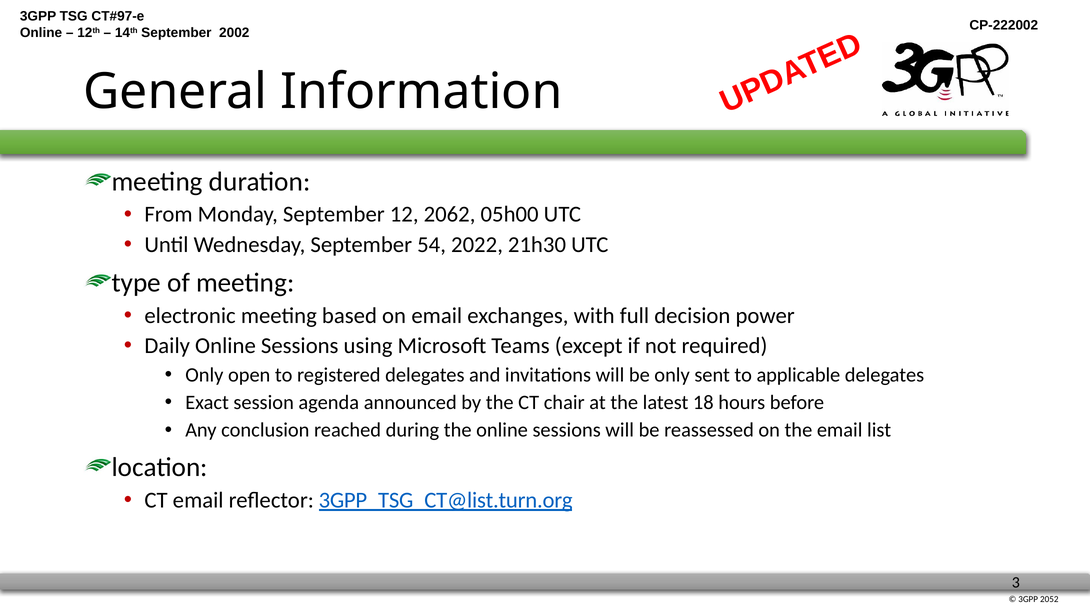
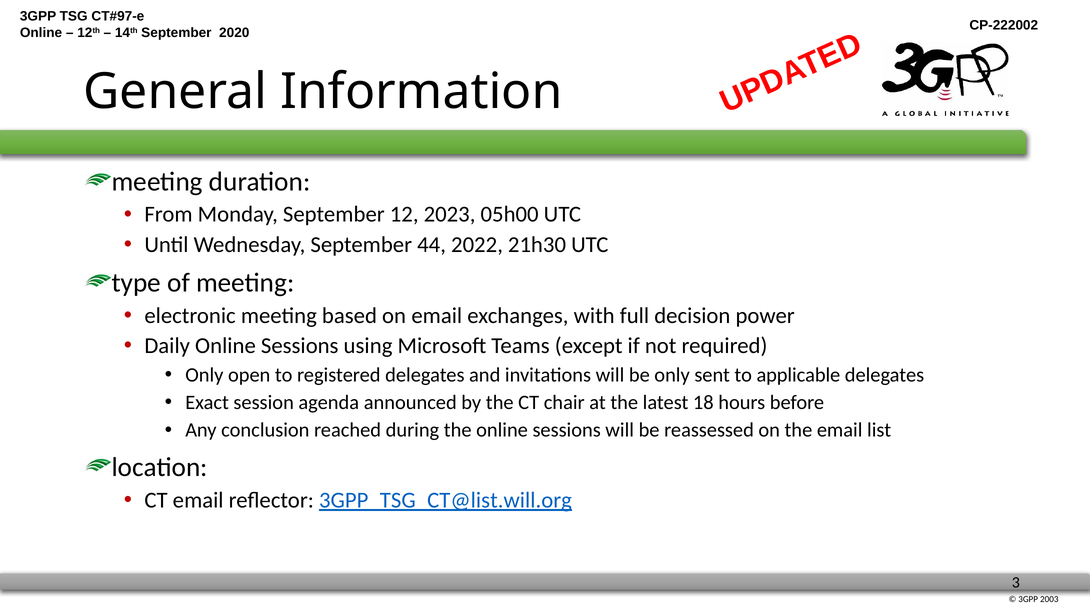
2002: 2002 -> 2020
2062: 2062 -> 2023
54: 54 -> 44
3GPP_TSG_CT@list.turn.org: 3GPP_TSG_CT@list.turn.org -> 3GPP_TSG_CT@list.will.org
2052: 2052 -> 2003
